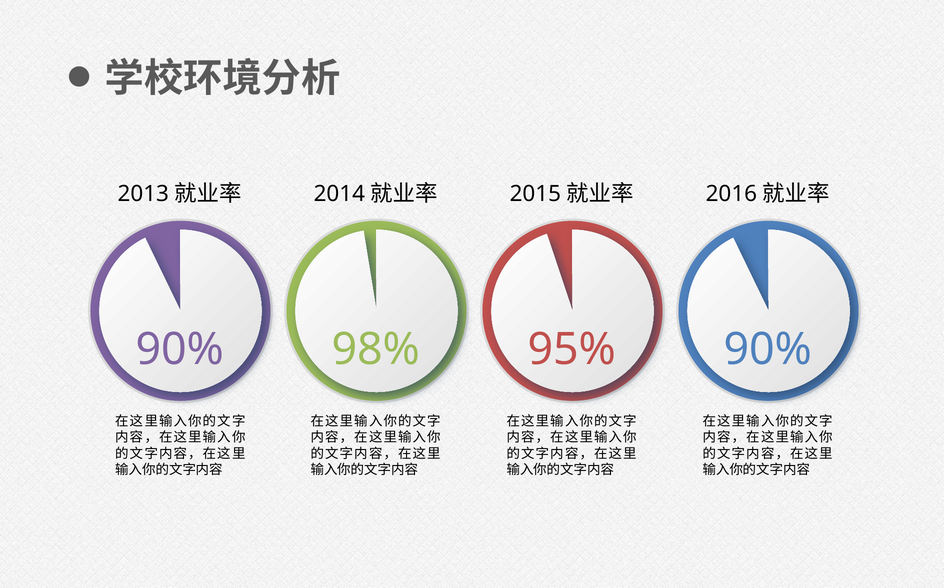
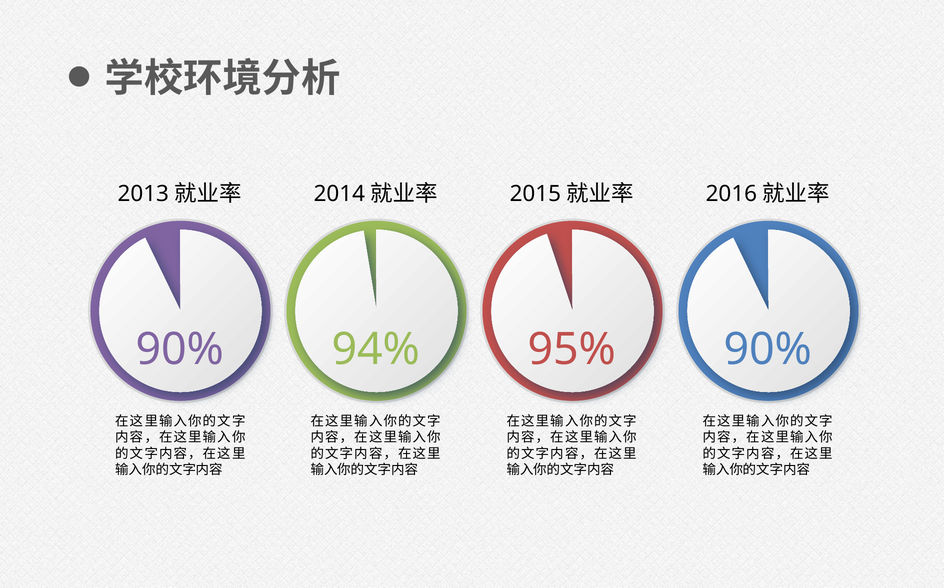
98%: 98% -> 94%
